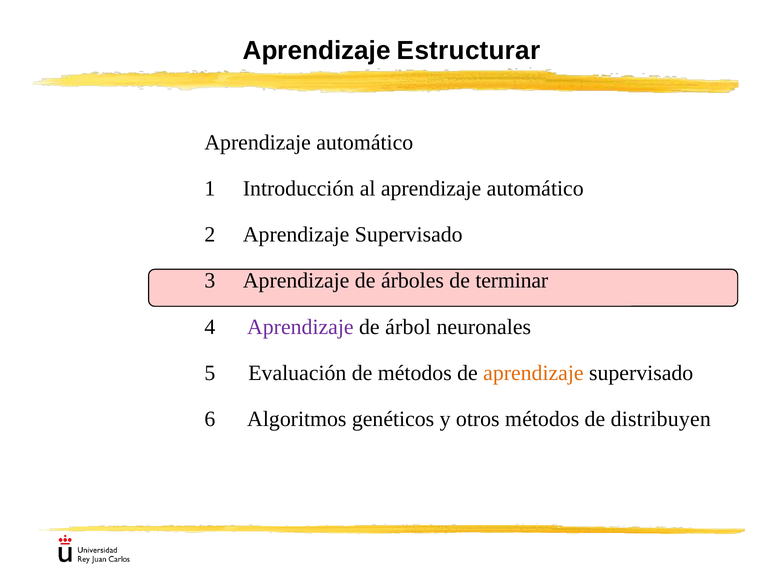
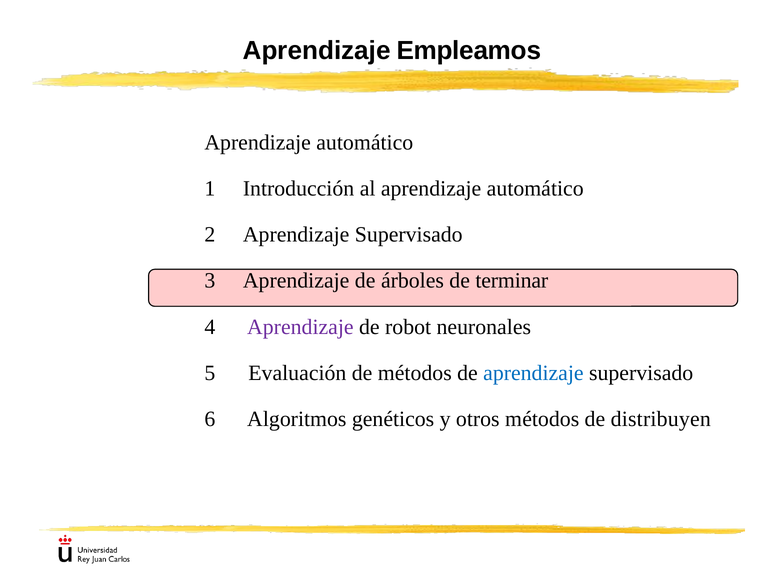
Estructurar: Estructurar -> Empleamos
árbol: árbol -> robot
aprendizaje at (533, 373) colour: orange -> blue
